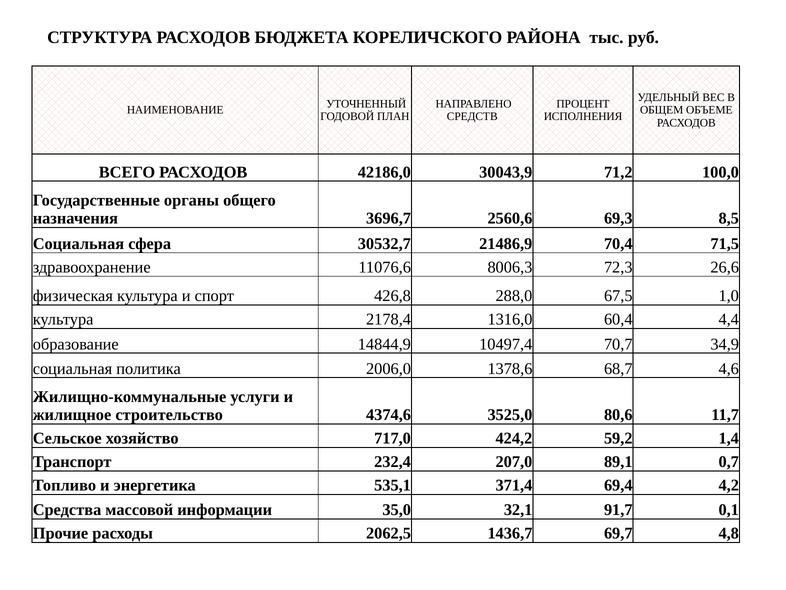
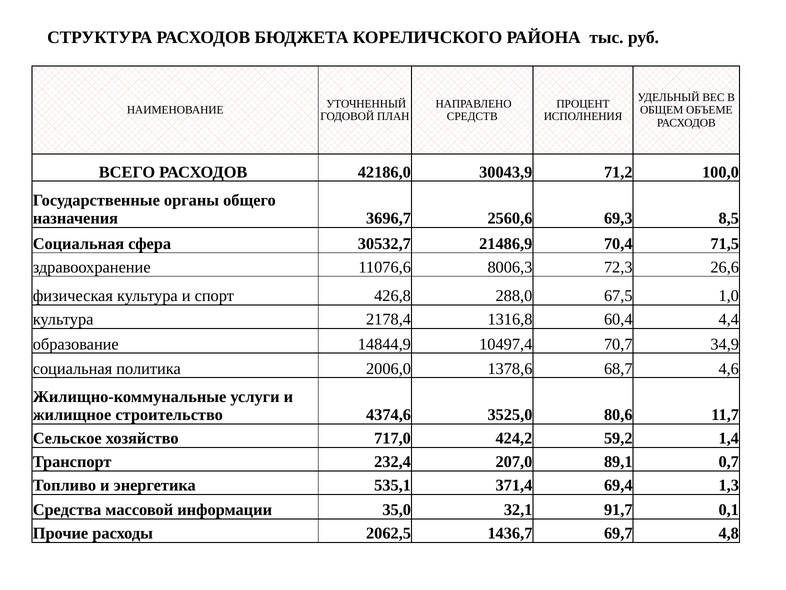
1316,0: 1316,0 -> 1316,8
4,2: 4,2 -> 1,3
